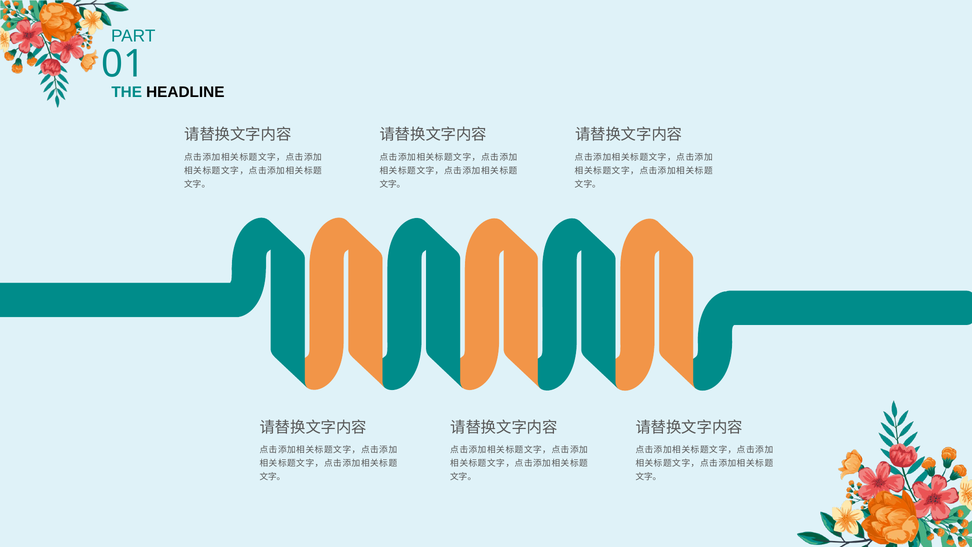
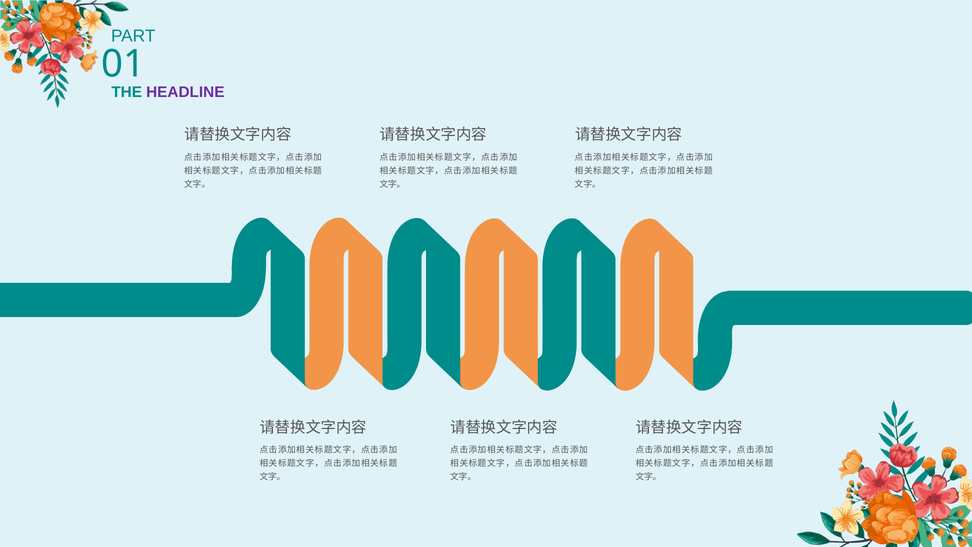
HEADLINE colour: black -> purple
